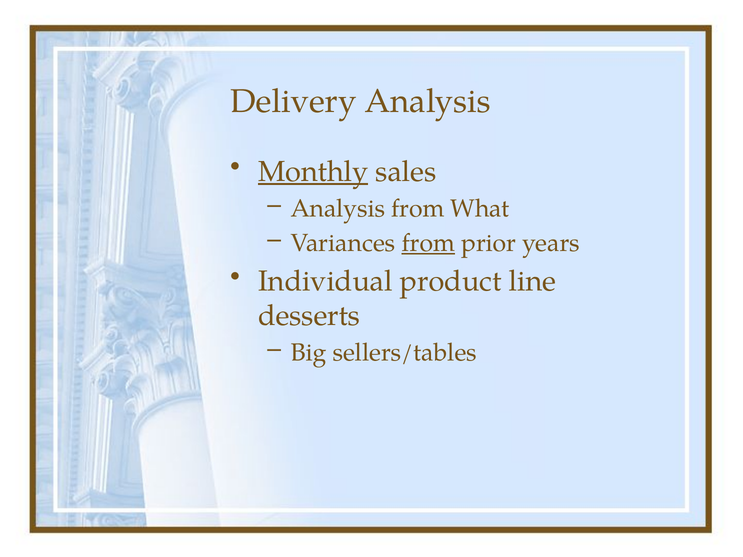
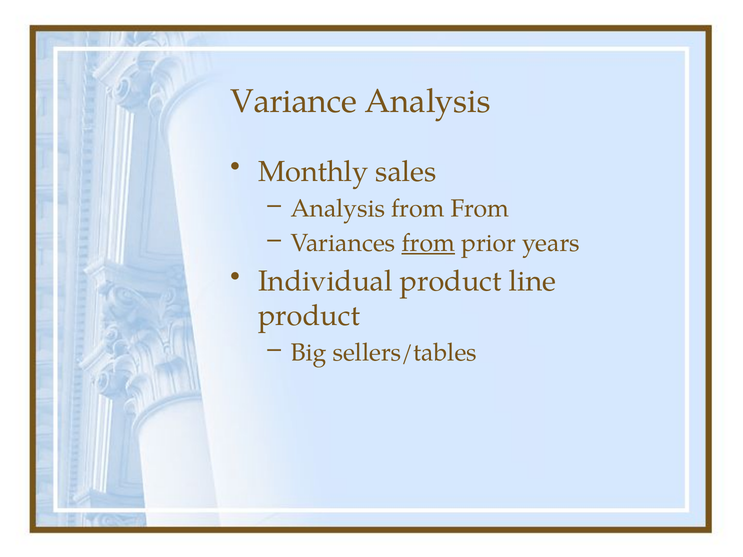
Delivery: Delivery -> Variance
Monthly underline: present -> none
from What: What -> From
desserts at (309, 316): desserts -> product
